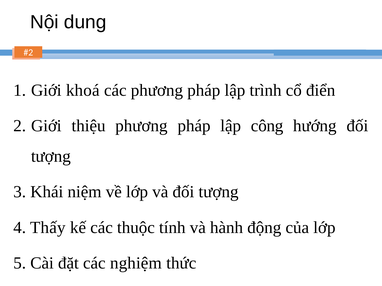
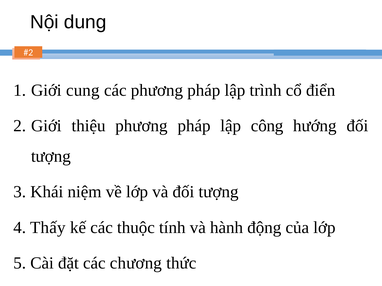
khoá: khoá -> cung
nghiệm: nghiệm -> chương
